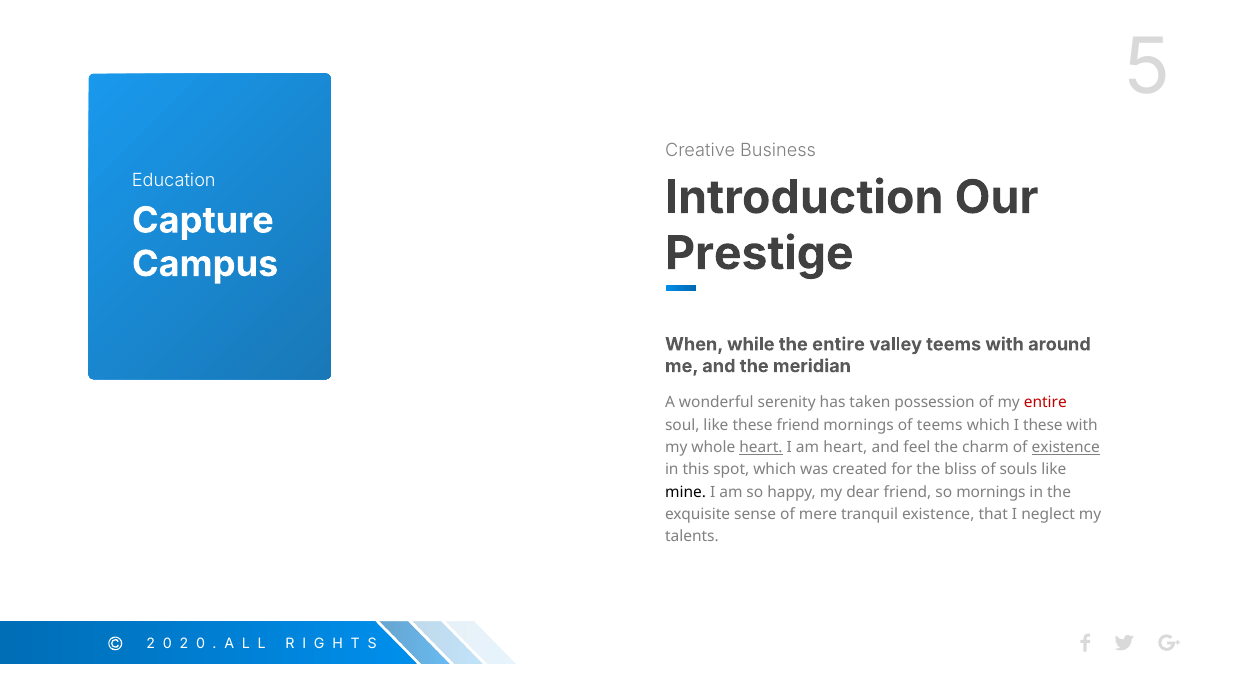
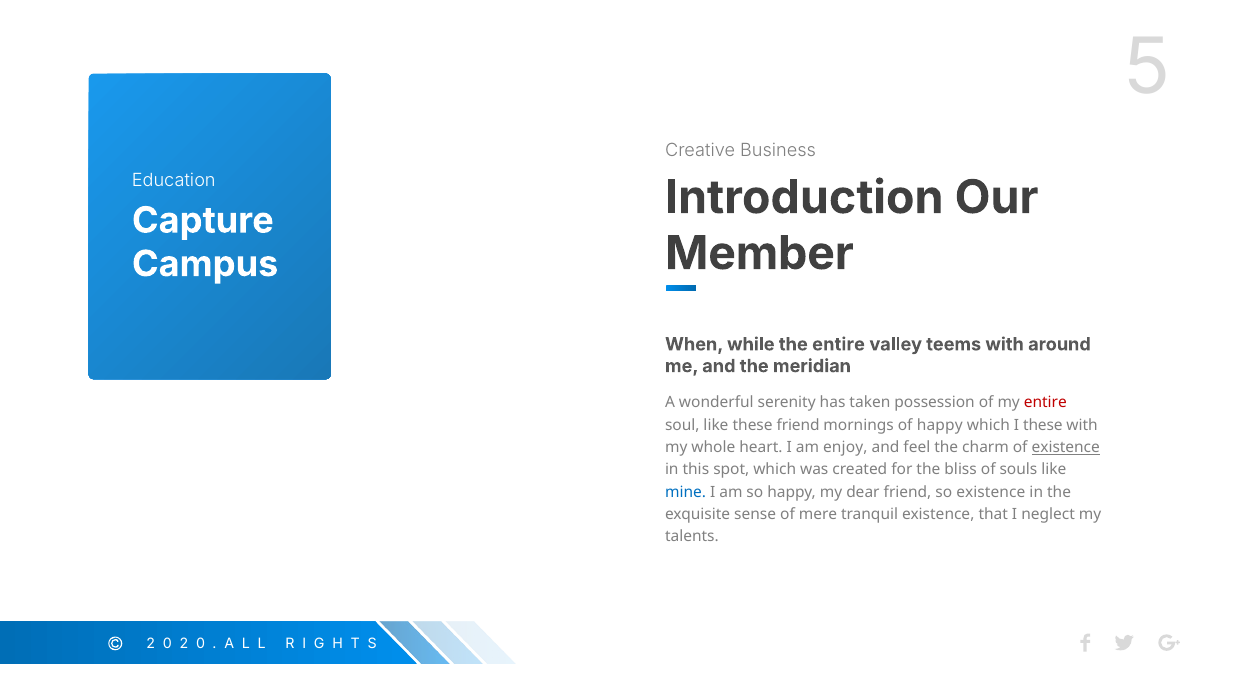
Prestige: Prestige -> Member
of teems: teems -> happy
heart at (761, 447) underline: present -> none
am heart: heart -> enjoy
mine colour: black -> blue
so mornings: mornings -> existence
